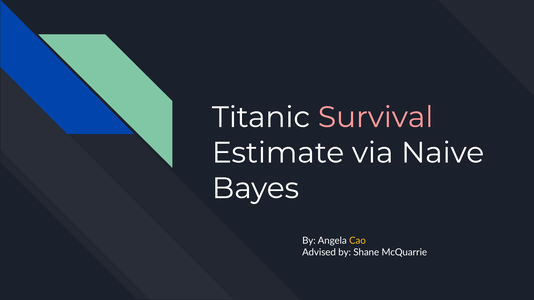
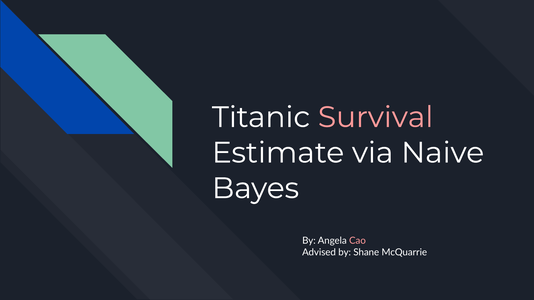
Cao colour: yellow -> pink
